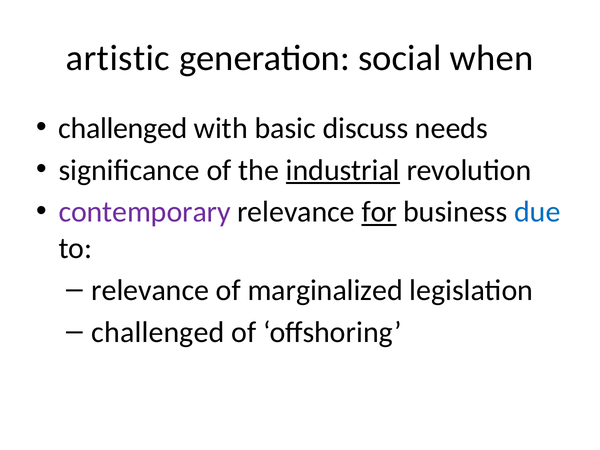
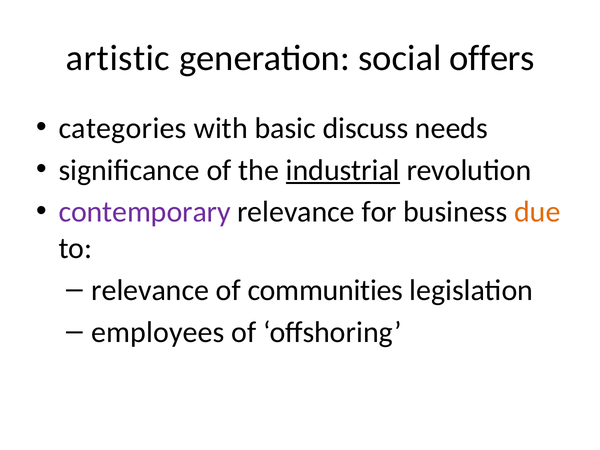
when: when -> offers
challenged at (123, 128): challenged -> categories
for underline: present -> none
due colour: blue -> orange
marginalized: marginalized -> communities
challenged at (158, 332): challenged -> employees
